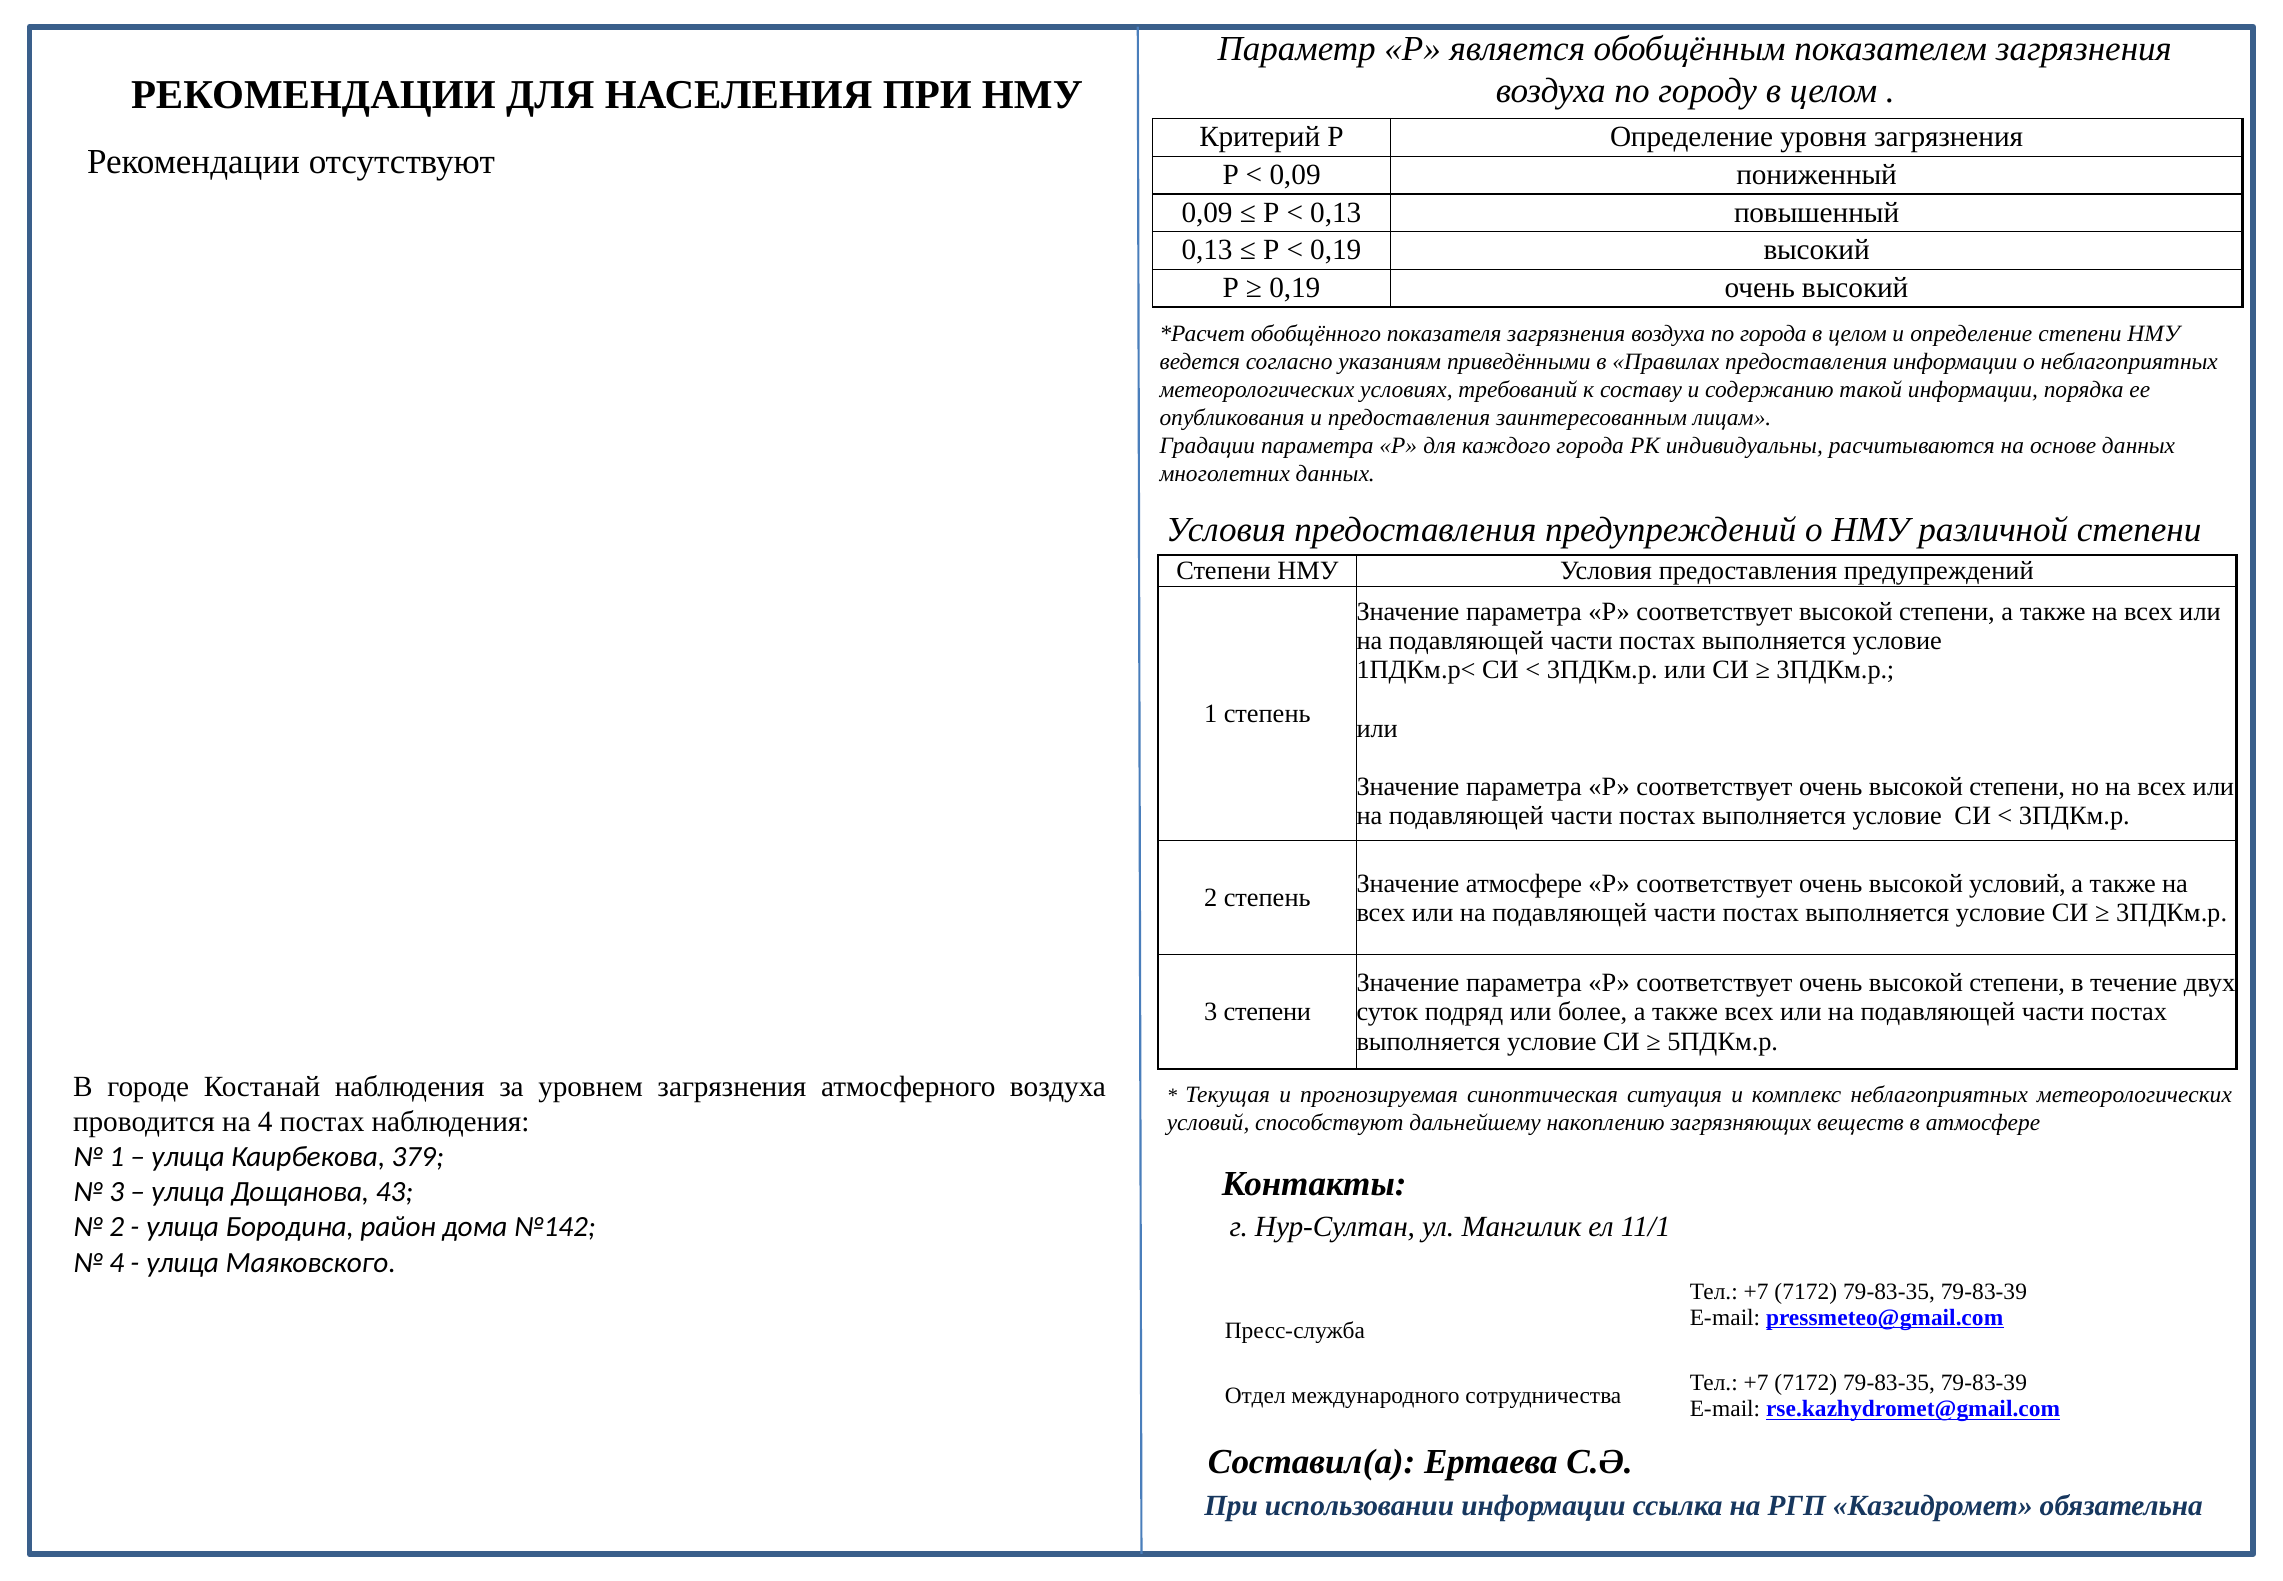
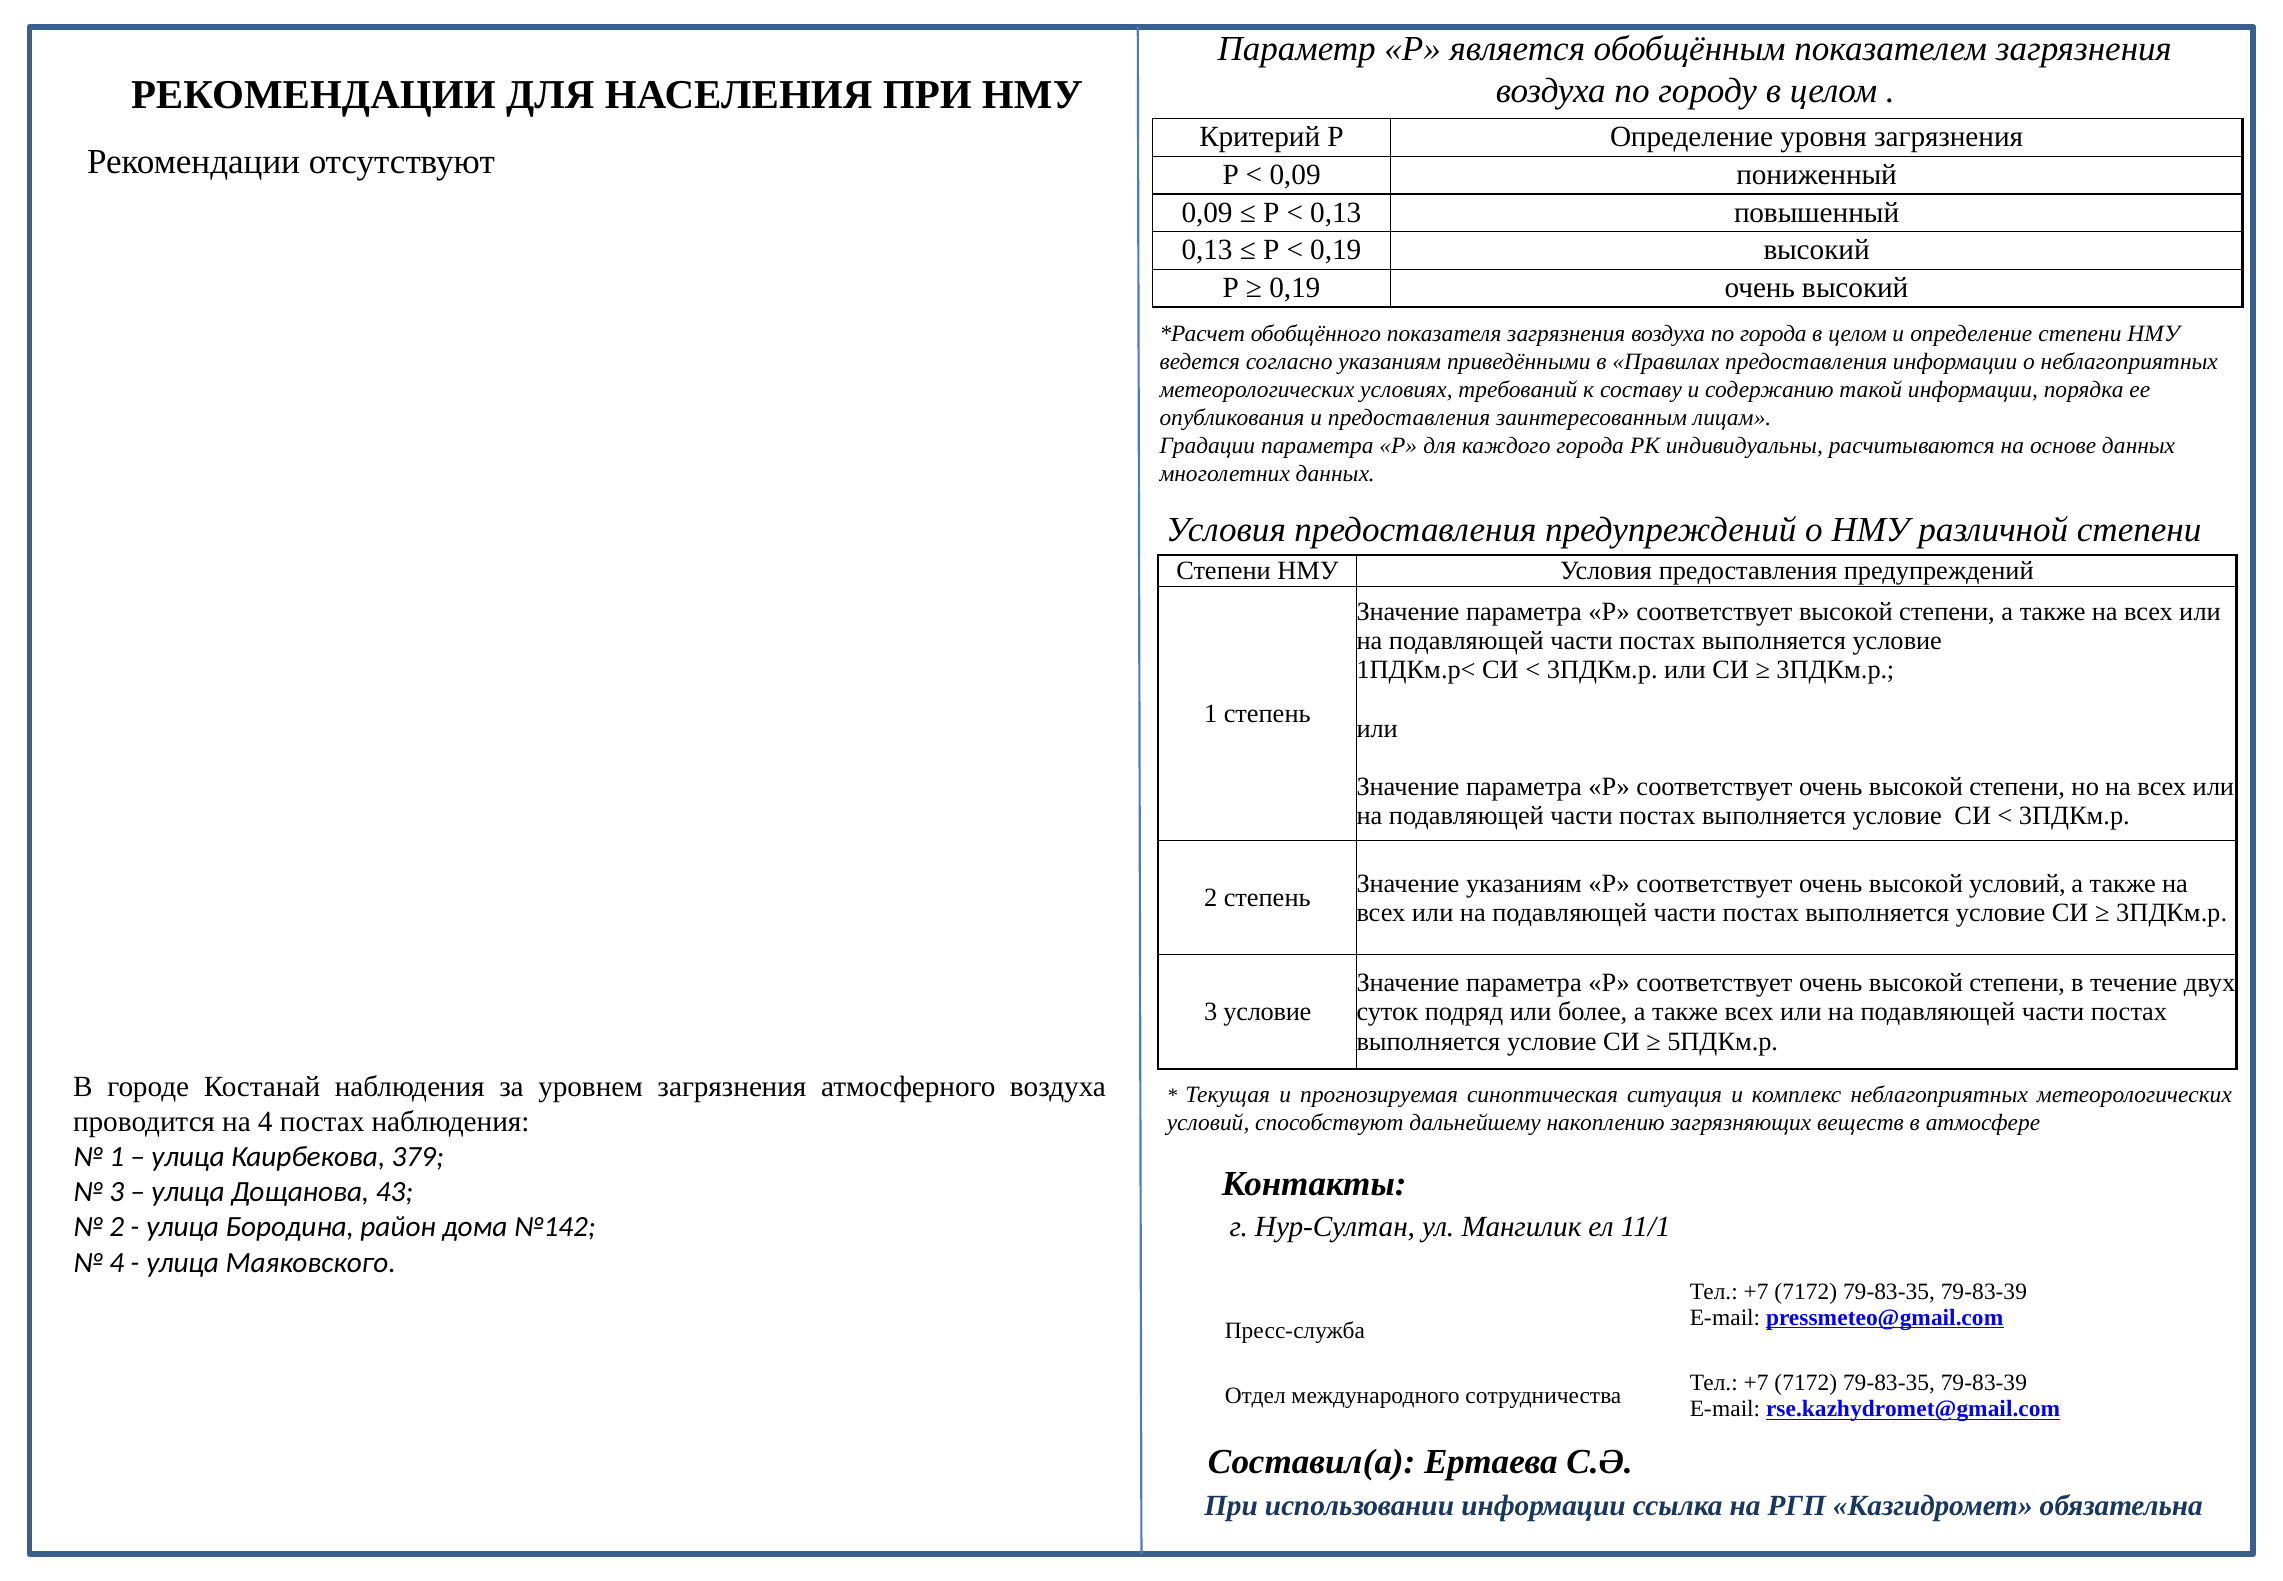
Значение атмосфере: атмосфере -> указаниям
3 степени: степени -> условие
